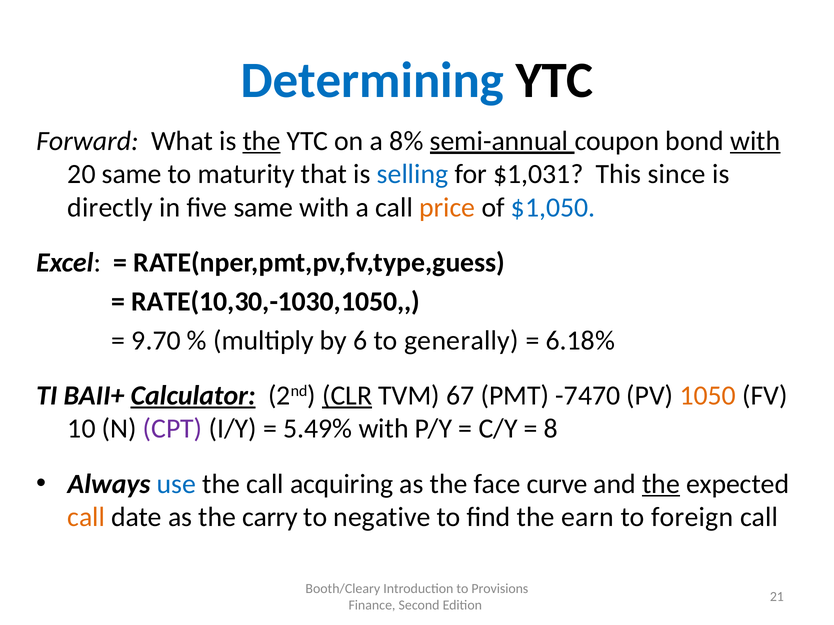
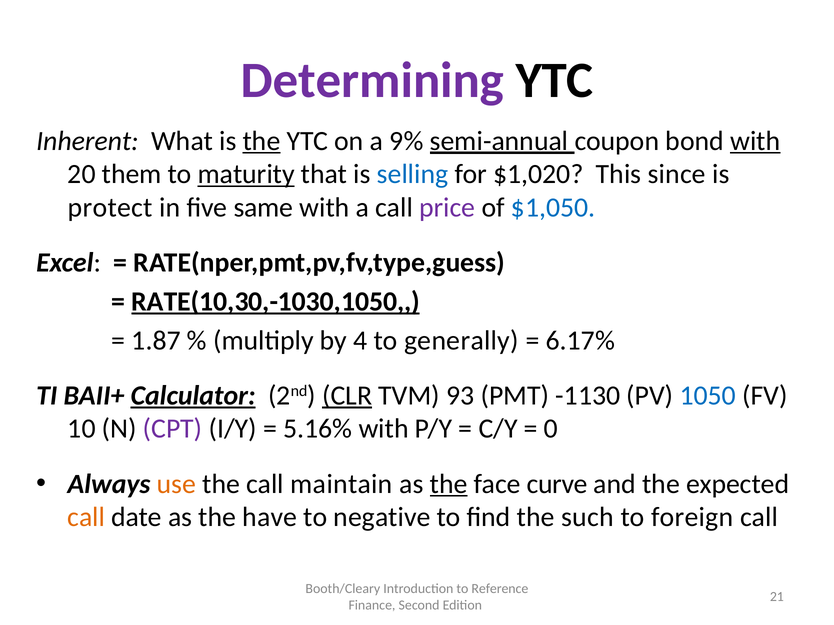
Determining colour: blue -> purple
Forward: Forward -> Inherent
8%: 8% -> 9%
20 same: same -> them
maturity underline: none -> present
$1,031: $1,031 -> $1,020
directly: directly -> protect
price colour: orange -> purple
RATE(10,30,-1030,1050 underline: none -> present
9.70: 9.70 -> 1.87
6: 6 -> 4
6.18%: 6.18% -> 6.17%
67: 67 -> 93
-7470: -7470 -> -1130
1050 colour: orange -> blue
5.49%: 5.49% -> 5.16%
8: 8 -> 0
use colour: blue -> orange
acquiring: acquiring -> maintain
the at (449, 484) underline: none -> present
the at (661, 484) underline: present -> none
carry: carry -> have
earn: earn -> such
Provisions: Provisions -> Reference
